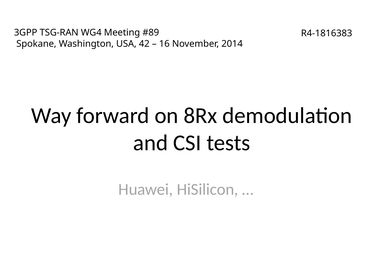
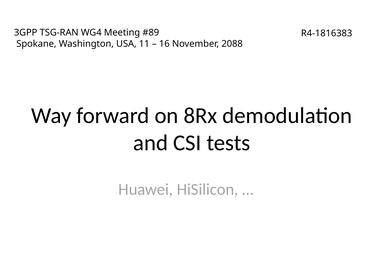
42: 42 -> 11
2014: 2014 -> 2088
